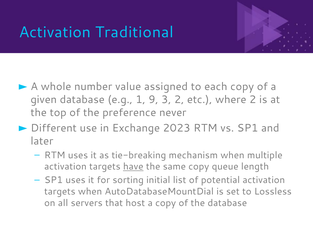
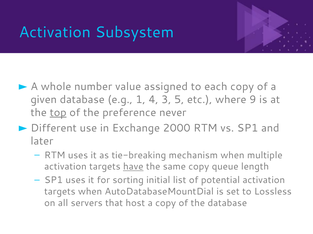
Traditional: Traditional -> Subsystem
9: 9 -> 4
3 2: 2 -> 5
where 2: 2 -> 9
top underline: none -> present
2023: 2023 -> 2000
